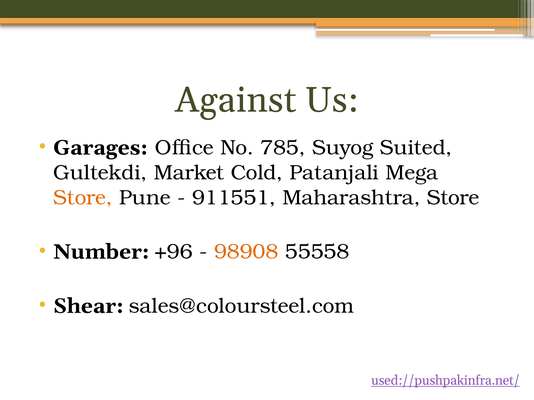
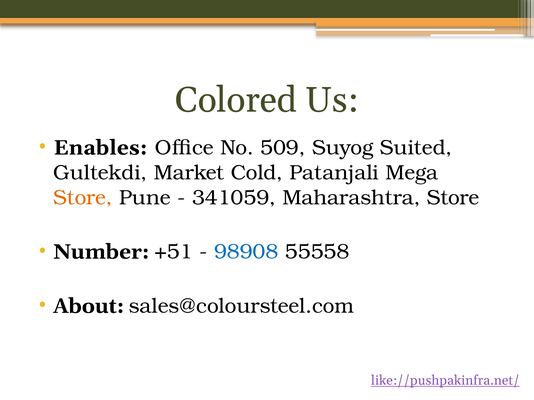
Against: Against -> Colored
Garages: Garages -> Enables
785: 785 -> 509
911551: 911551 -> 341059
+96: +96 -> +51
98908 colour: orange -> blue
Shear: Shear -> About
used://pushpakinfra.net/: used://pushpakinfra.net/ -> like://pushpakinfra.net/
